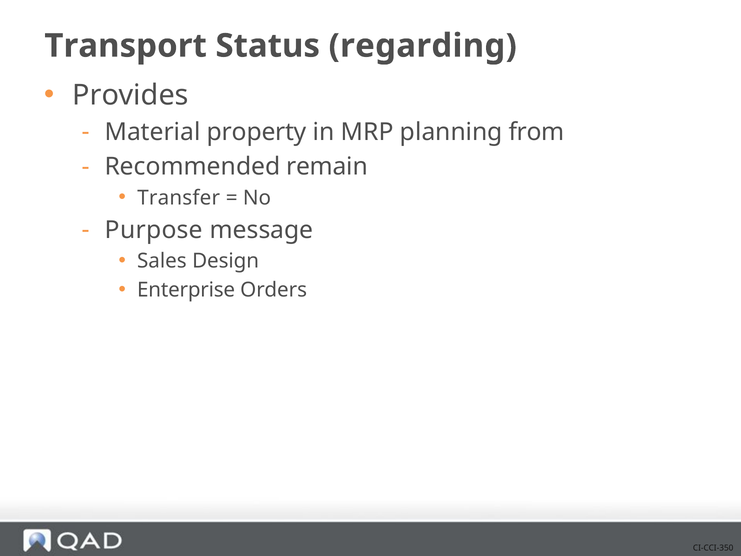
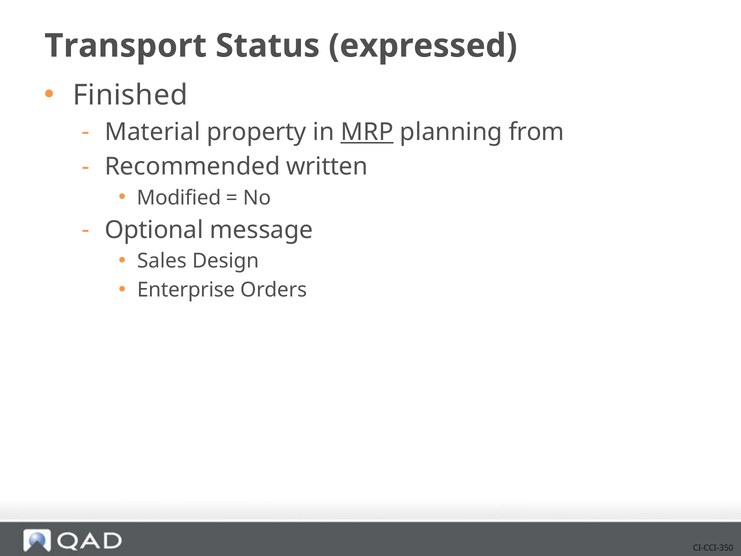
regarding: regarding -> expressed
Provides: Provides -> Finished
MRP underline: none -> present
remain: remain -> written
Transfer: Transfer -> Modified
Purpose: Purpose -> Optional
